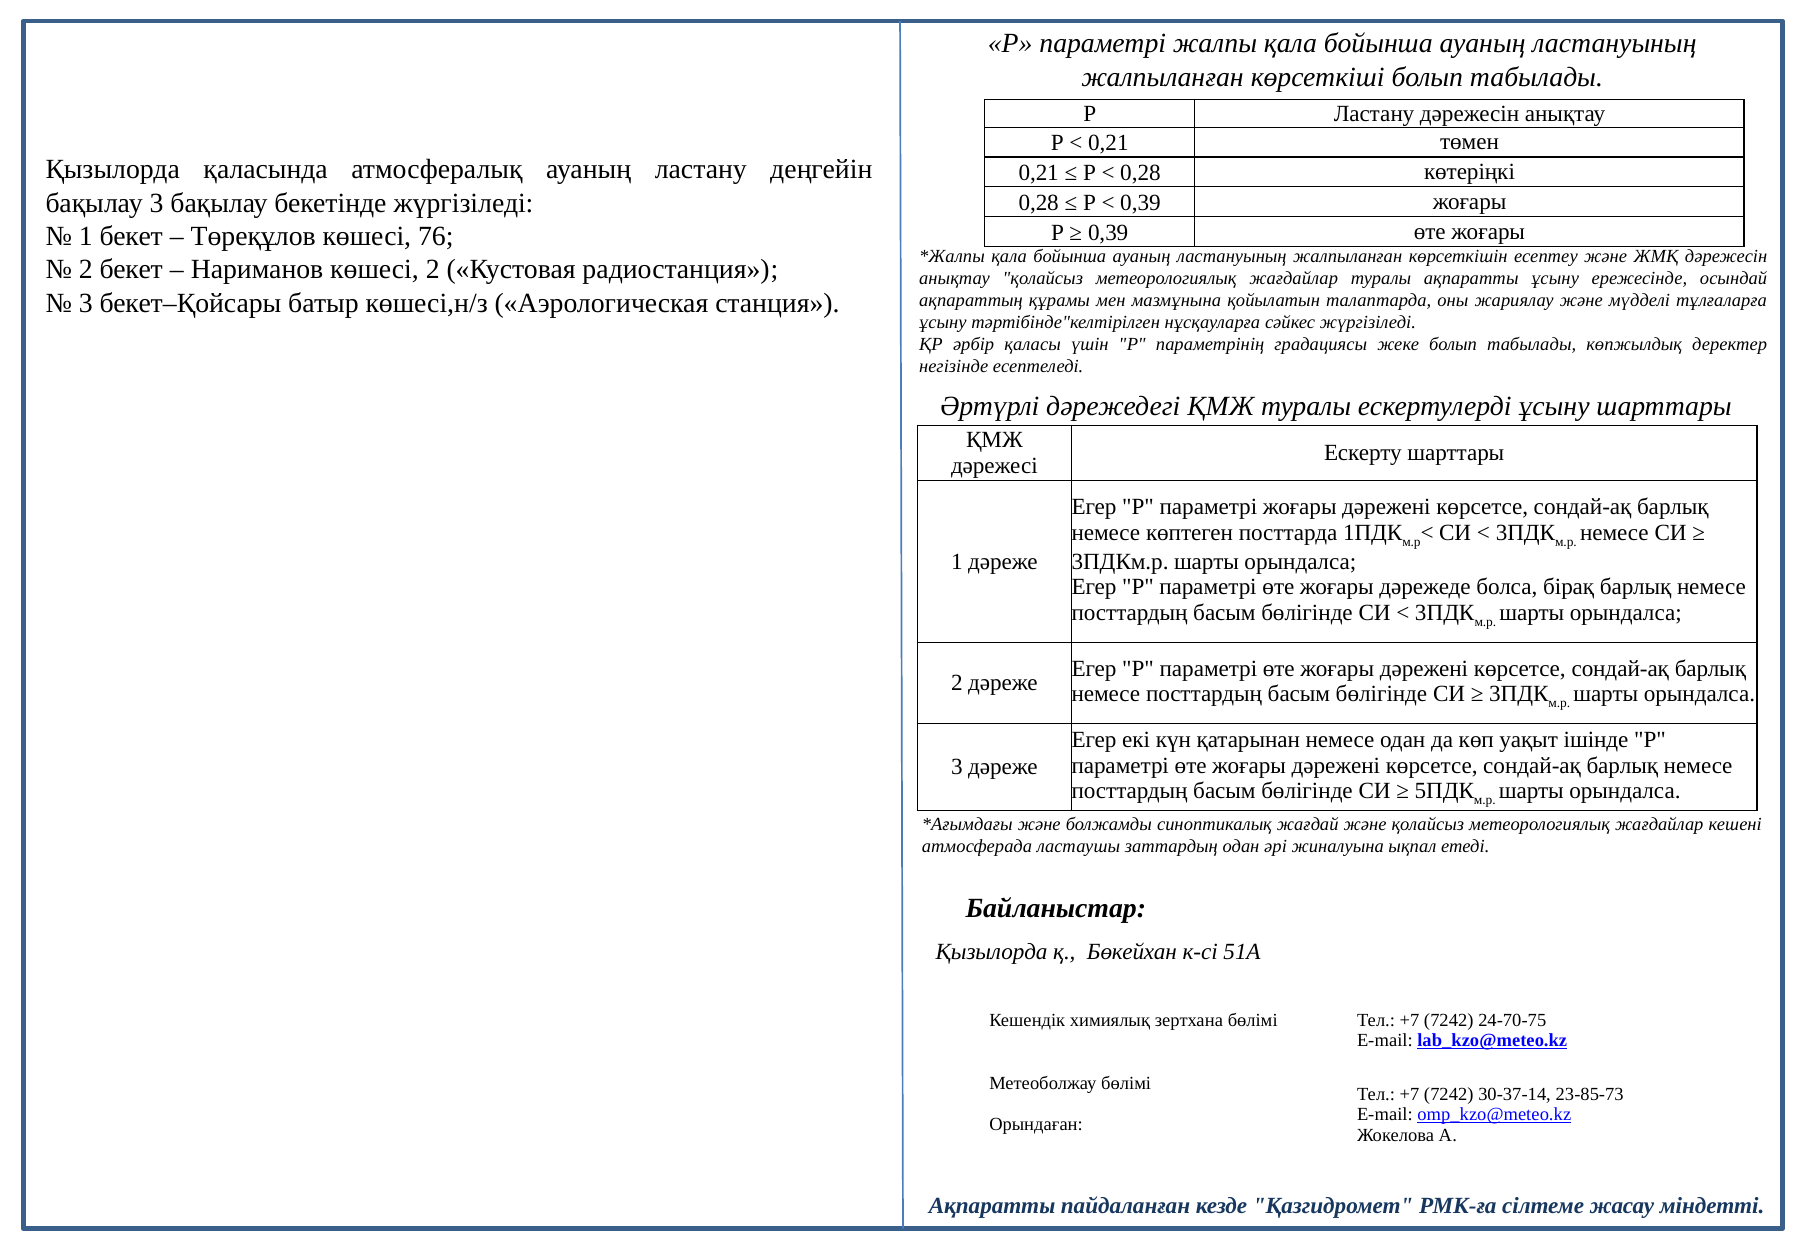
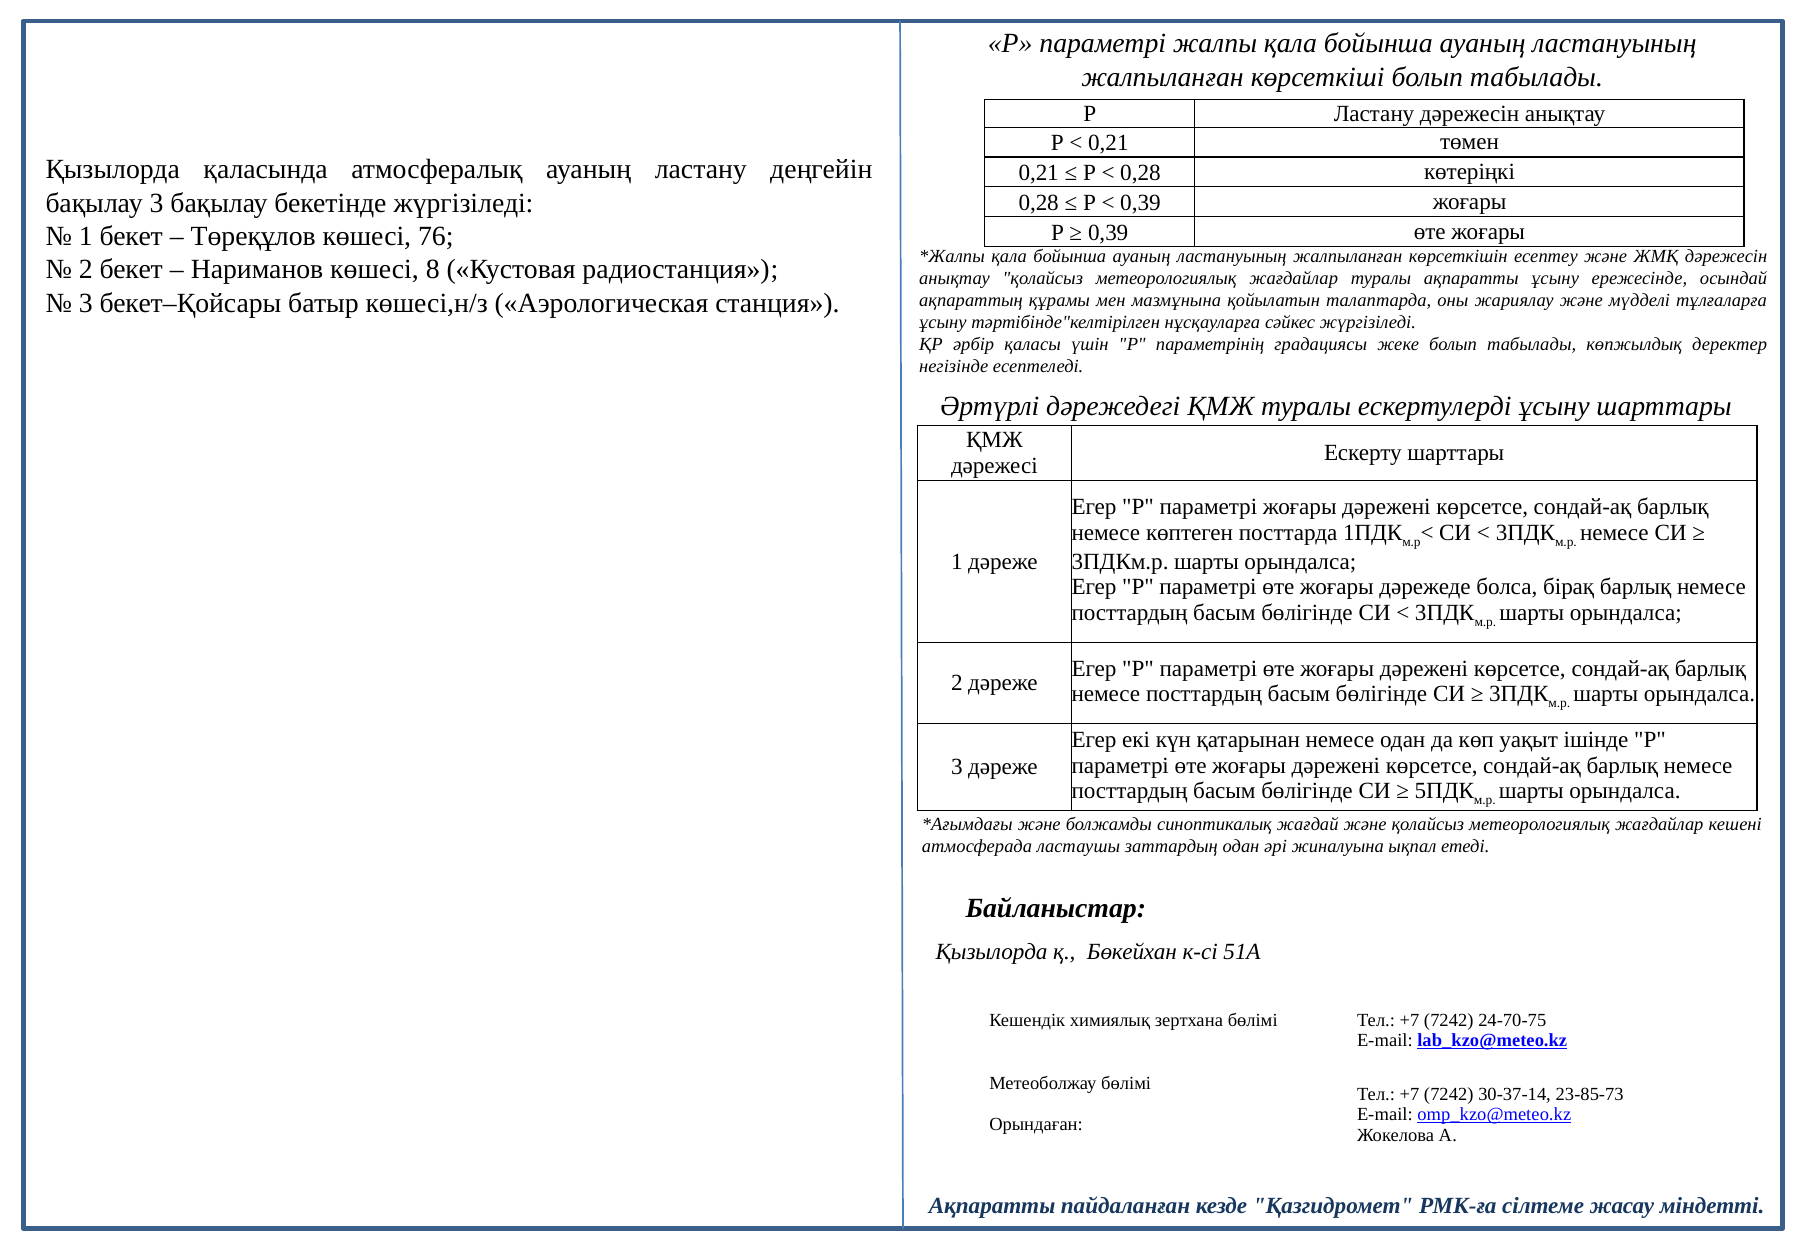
көшесі 2: 2 -> 8
